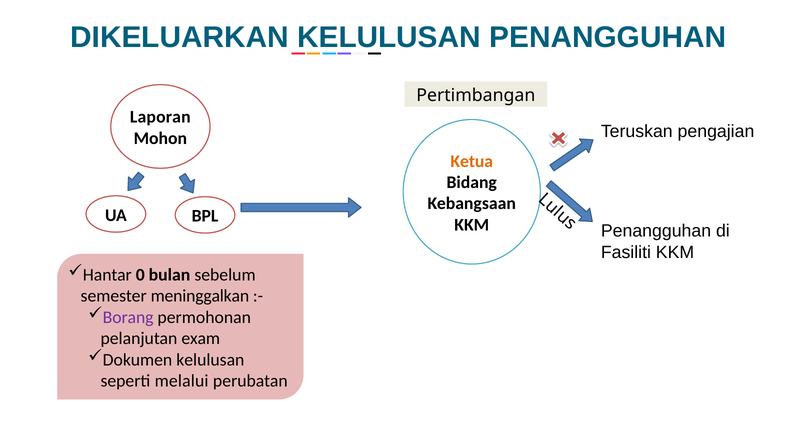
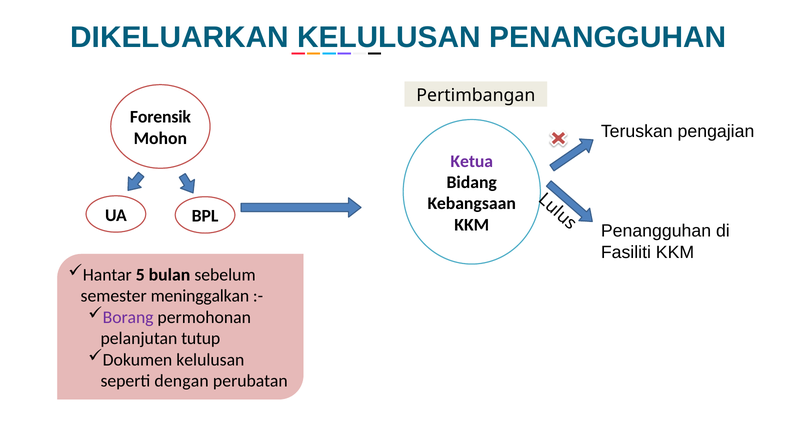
Laporan: Laporan -> Forensik
Ketua colour: orange -> purple
0: 0 -> 5
exam: exam -> tutup
melalui: melalui -> dengan
